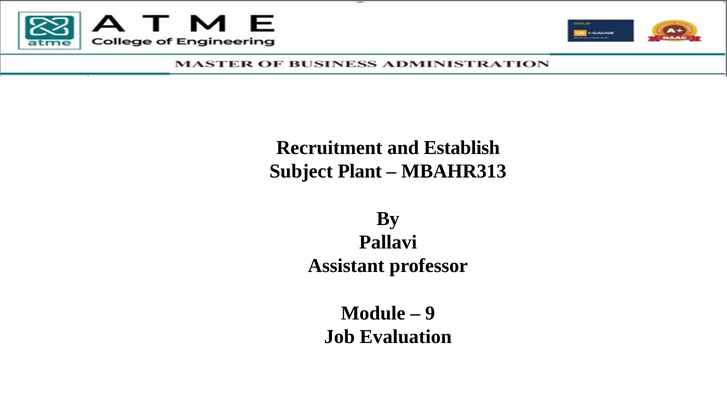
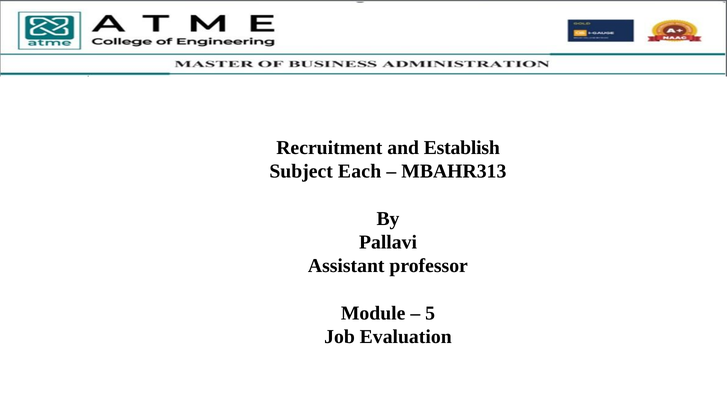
Plant: Plant -> Each
9: 9 -> 5
